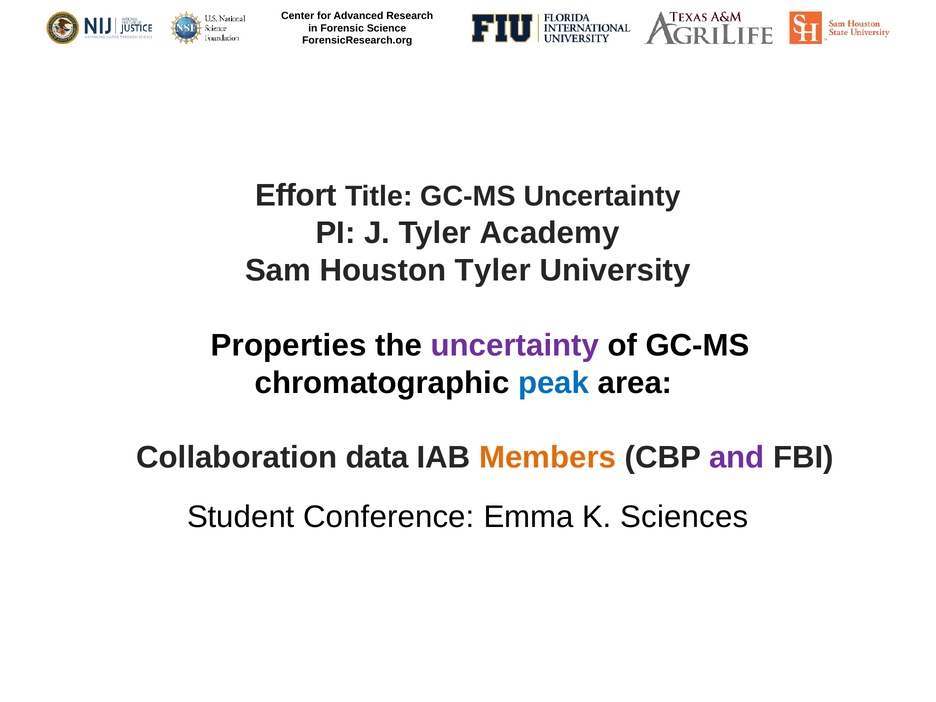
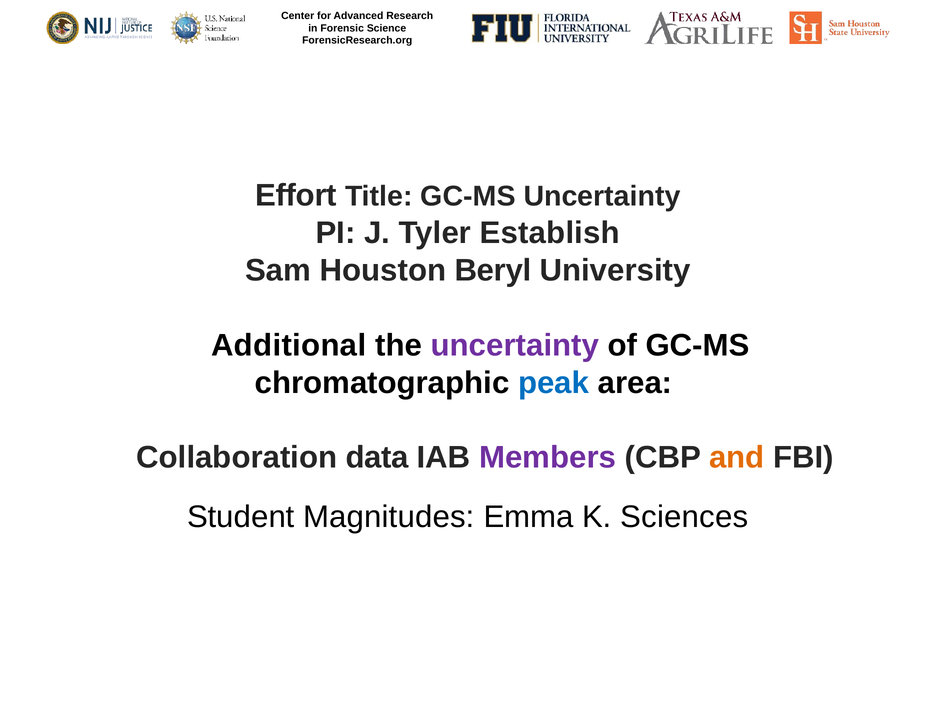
Academy: Academy -> Establish
Houston Tyler: Tyler -> Beryl
Properties: Properties -> Additional
Members colour: orange -> purple
and colour: purple -> orange
Conference: Conference -> Magnitudes
